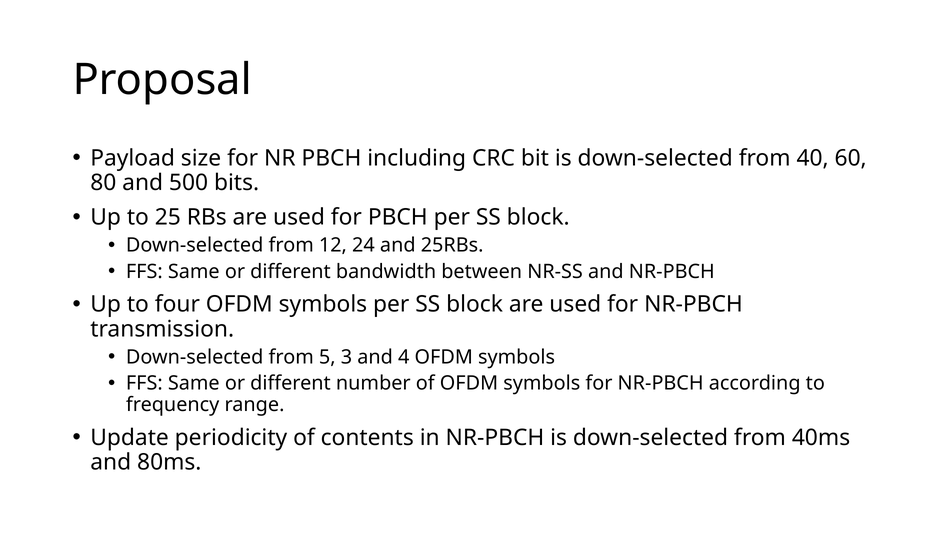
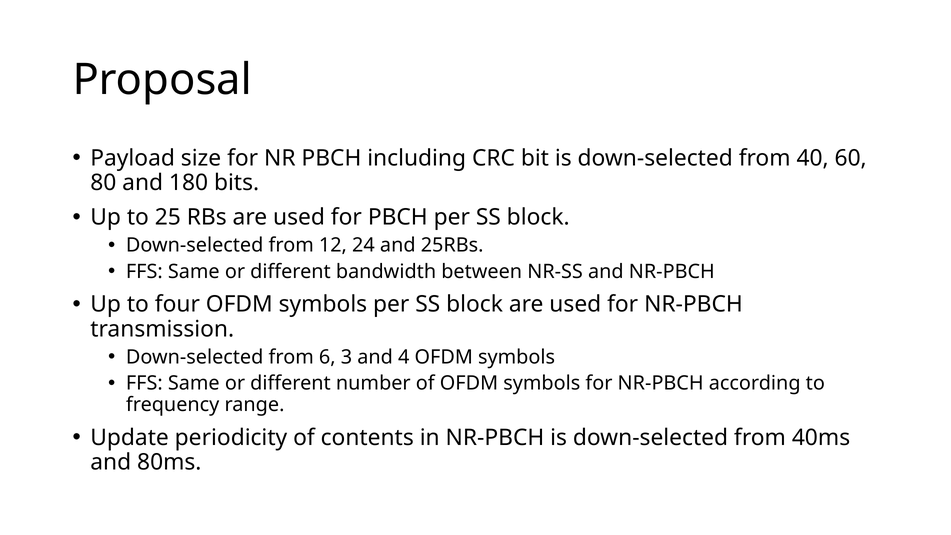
500: 500 -> 180
5: 5 -> 6
